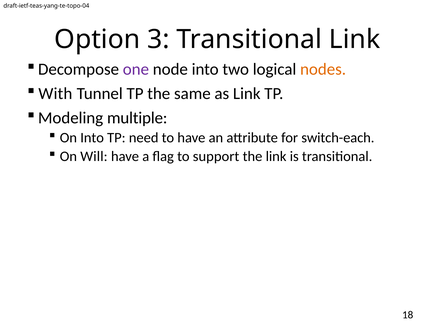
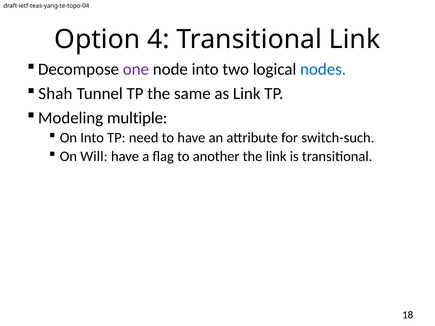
3: 3 -> 4
nodes colour: orange -> blue
With: With -> Shah
switch-each: switch-each -> switch-such
support: support -> another
